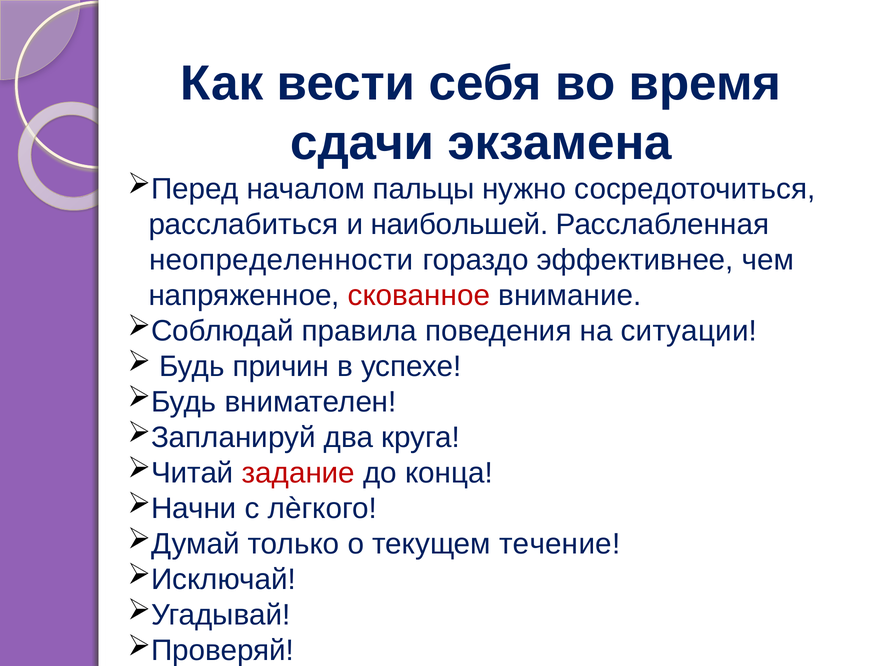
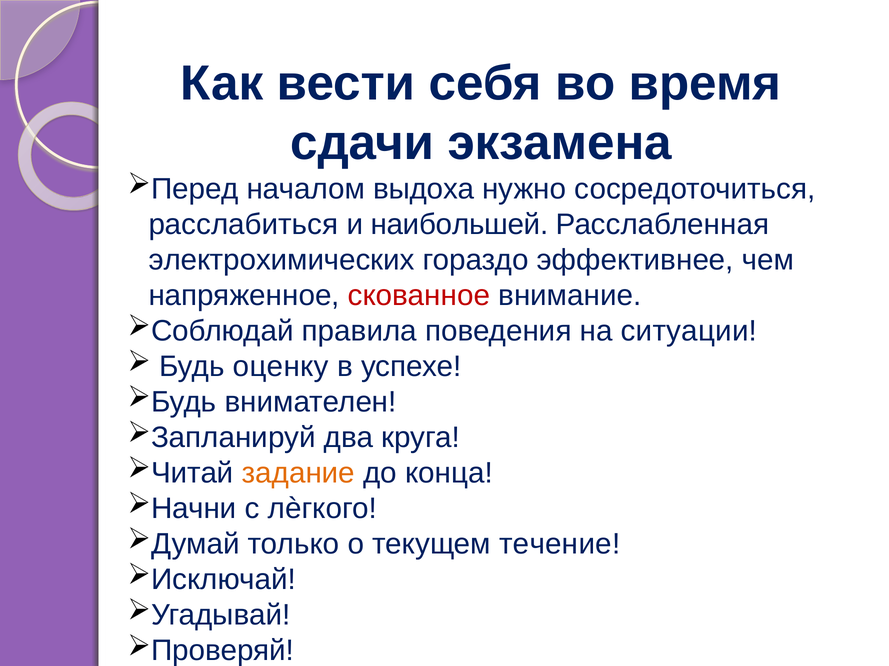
пальцы: пальцы -> выдоха
неопределенности: неопределенности -> электрохимических
причин: причин -> оценку
задание colour: red -> orange
